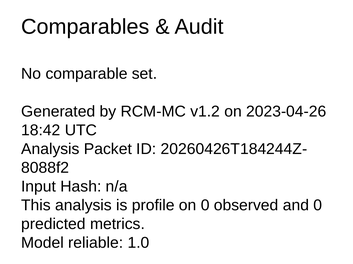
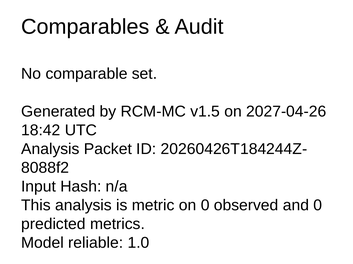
v1.2: v1.2 -> v1.5
2023-04-26: 2023-04-26 -> 2027-04-26
profile: profile -> metric
